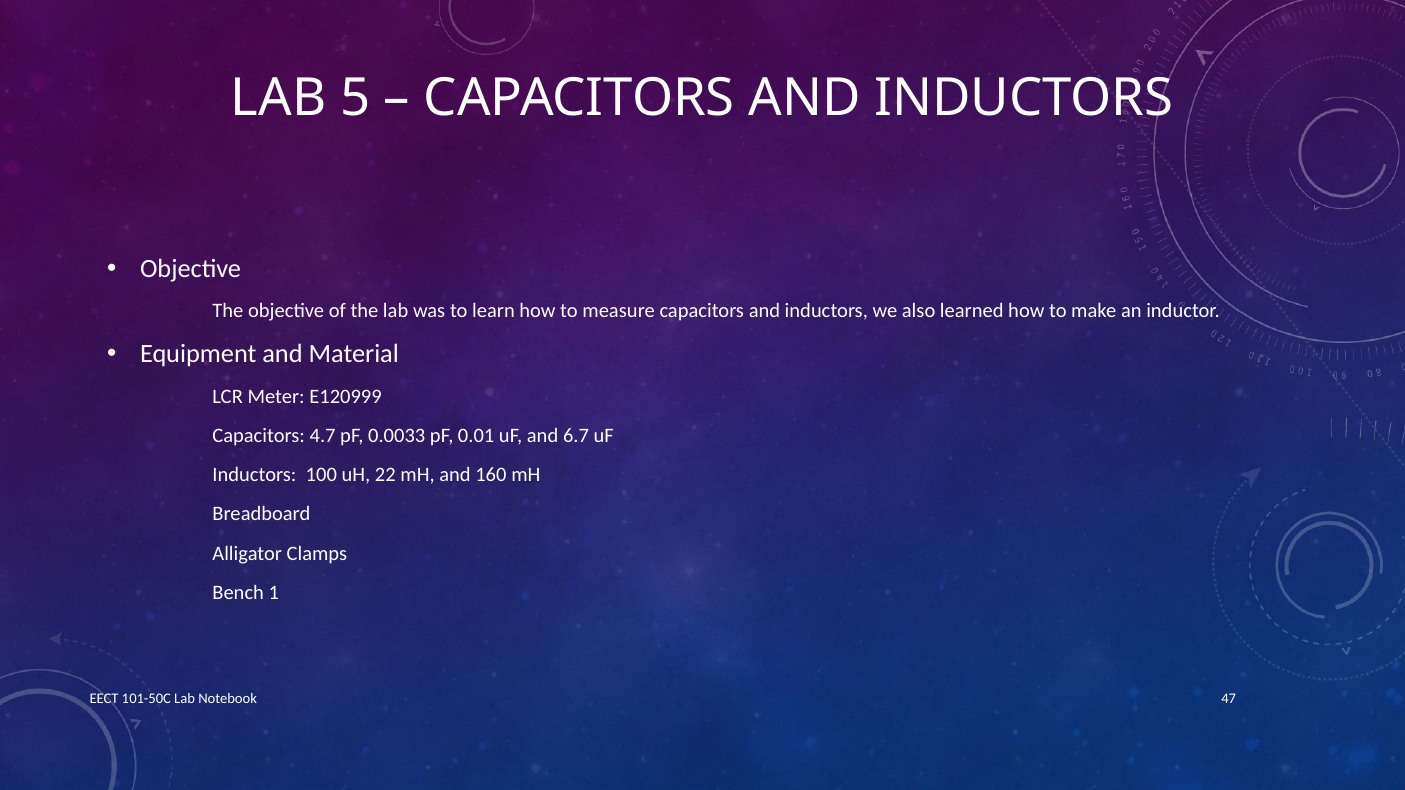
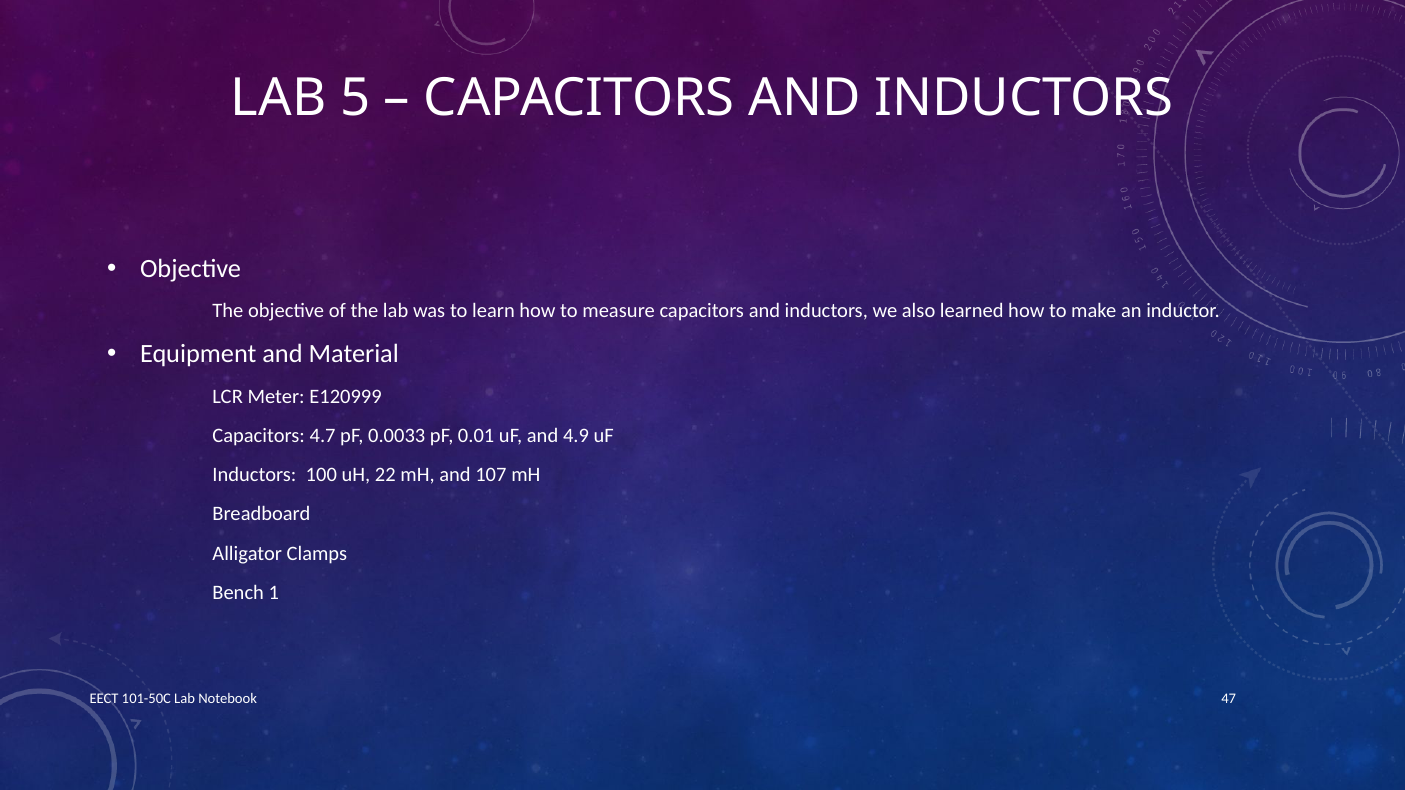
6.7: 6.7 -> 4.9
160: 160 -> 107
